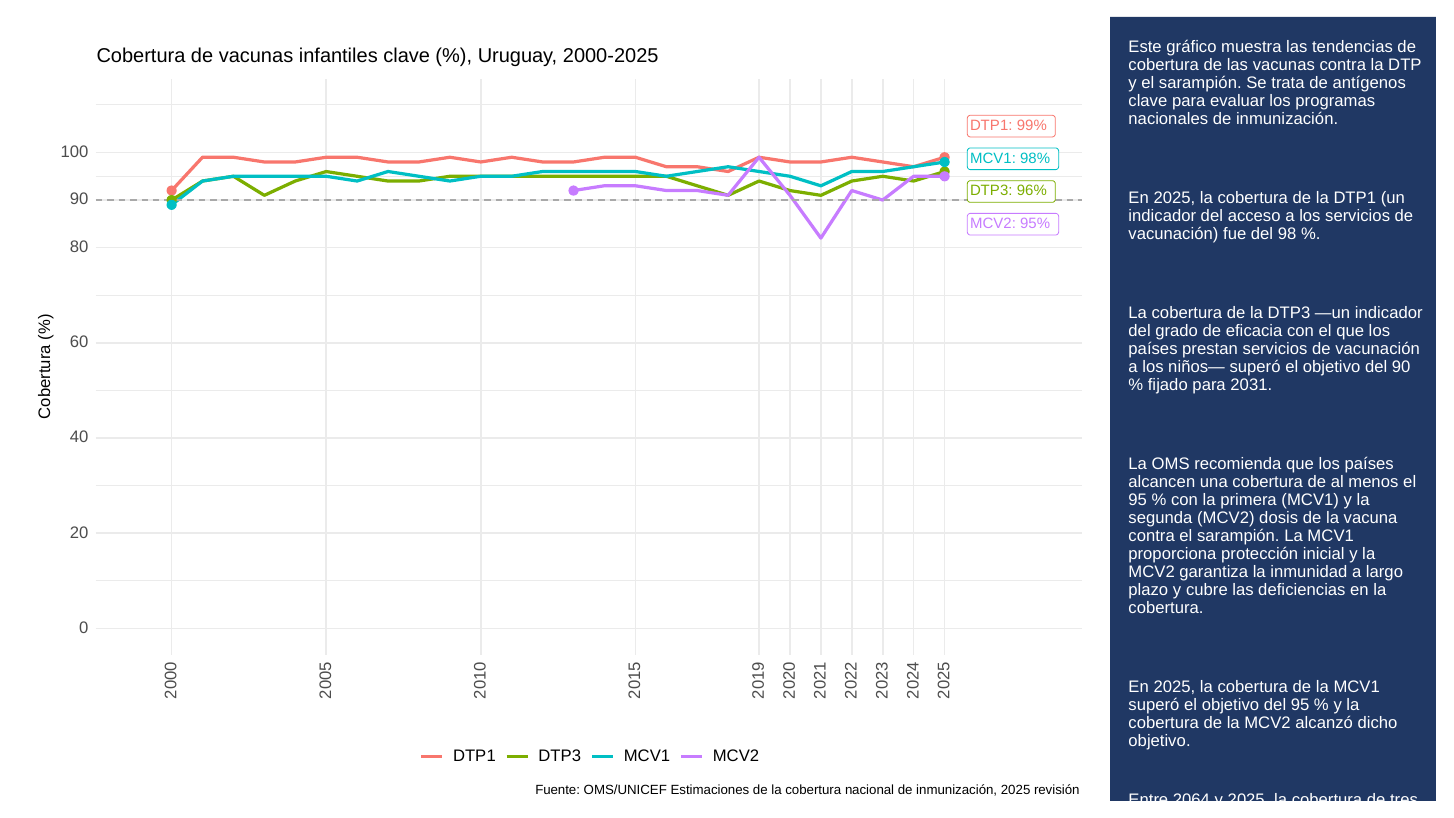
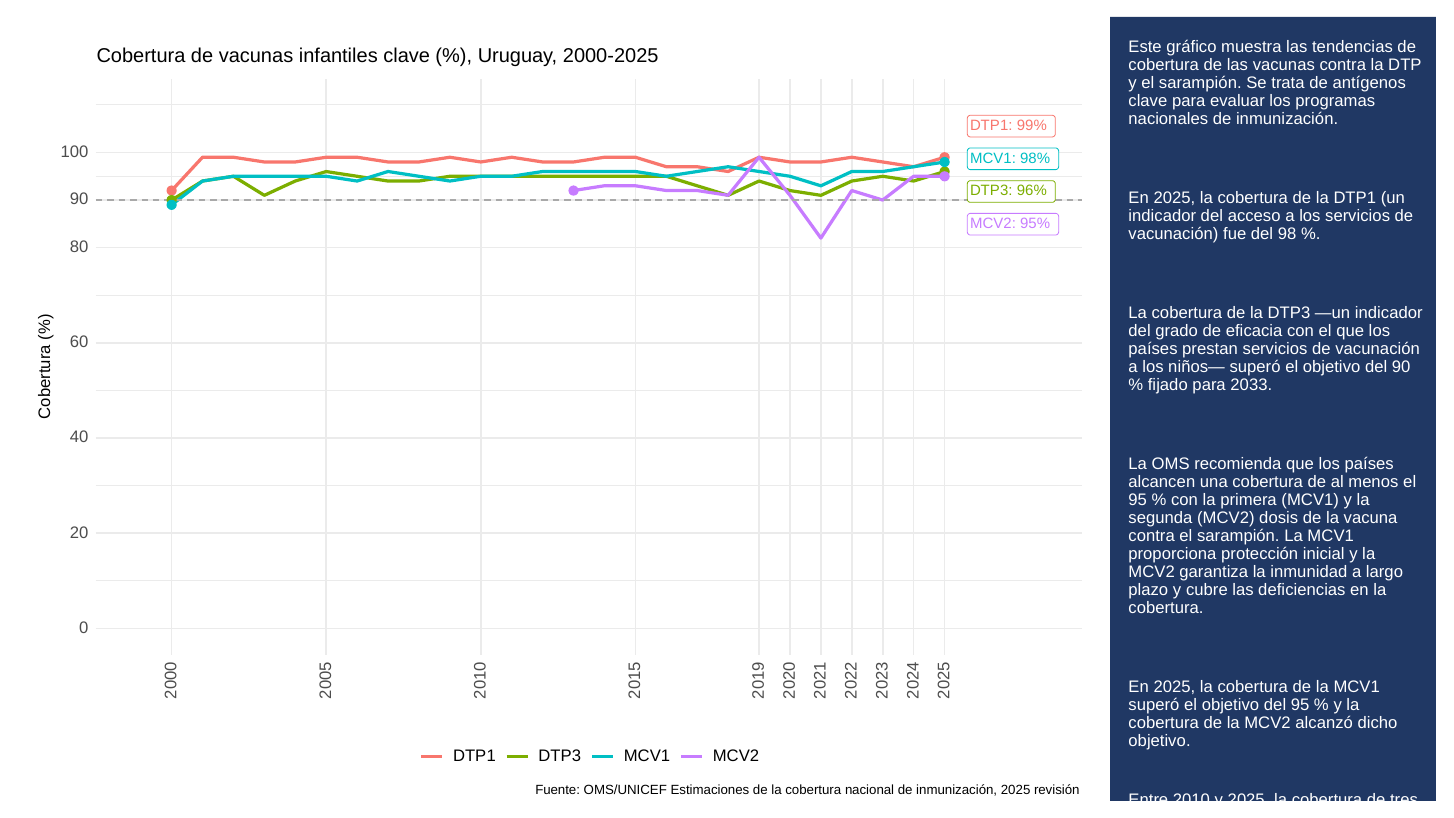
2031: 2031 -> 2033
2064: 2064 -> 2010
